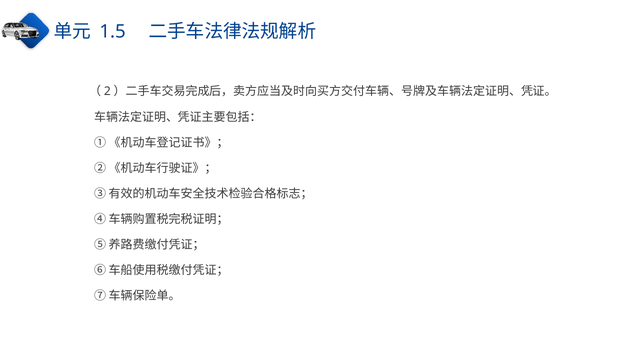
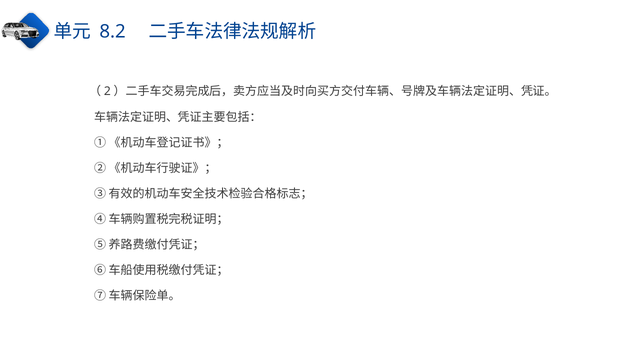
1.5: 1.5 -> 8.2
